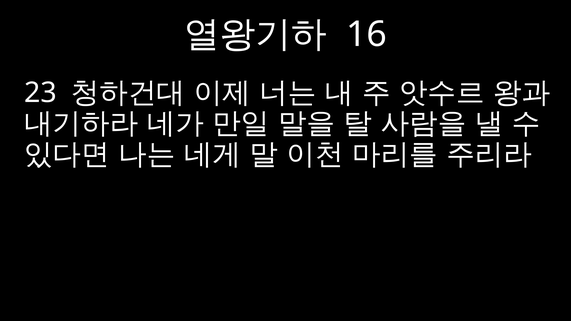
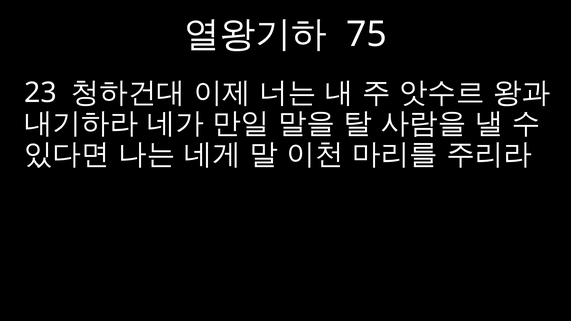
16: 16 -> 75
